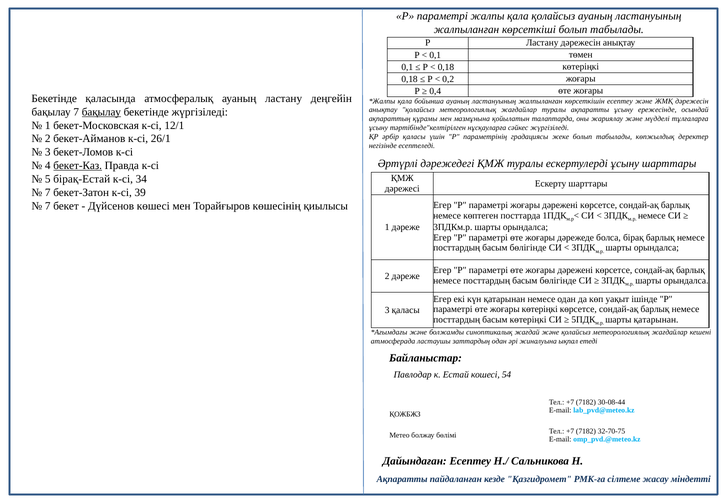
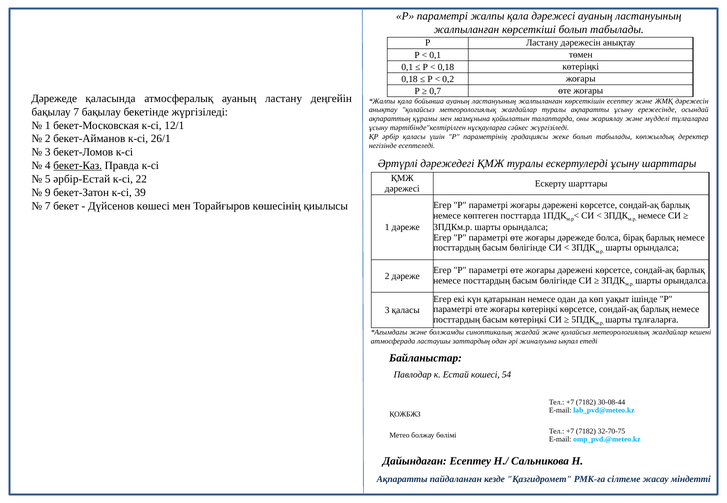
қала қолайсыз: қолайсыз -> дәрежесі
0,4: 0,4 -> 0,7
Бекетінде at (54, 99): Бекетінде -> Дәрежеде
бақылау at (101, 112) underline: present -> none
бірақ-Естай: бірақ-Естай -> әрбір-Естай
34: 34 -> 22
7 at (48, 193): 7 -> 9
шарты қатарынан: қатарынан -> тұлғаларға
